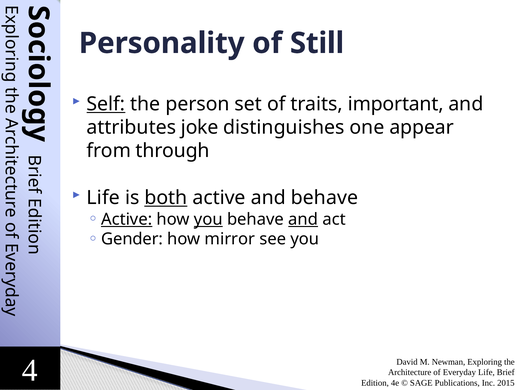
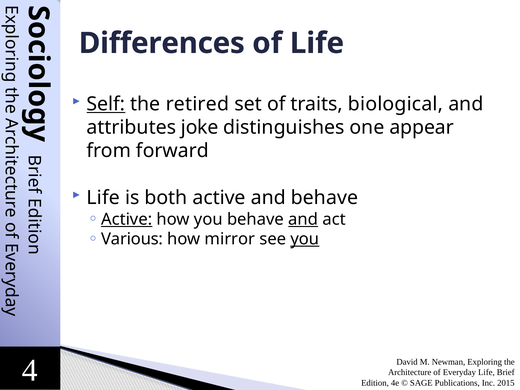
Personality: Personality -> Differences
of Still: Still -> Life
person: person -> retired
important: important -> biological
through: through -> forward
both underline: present -> none
you at (208, 219) underline: present -> none
Gender: Gender -> Various
you at (305, 239) underline: none -> present
